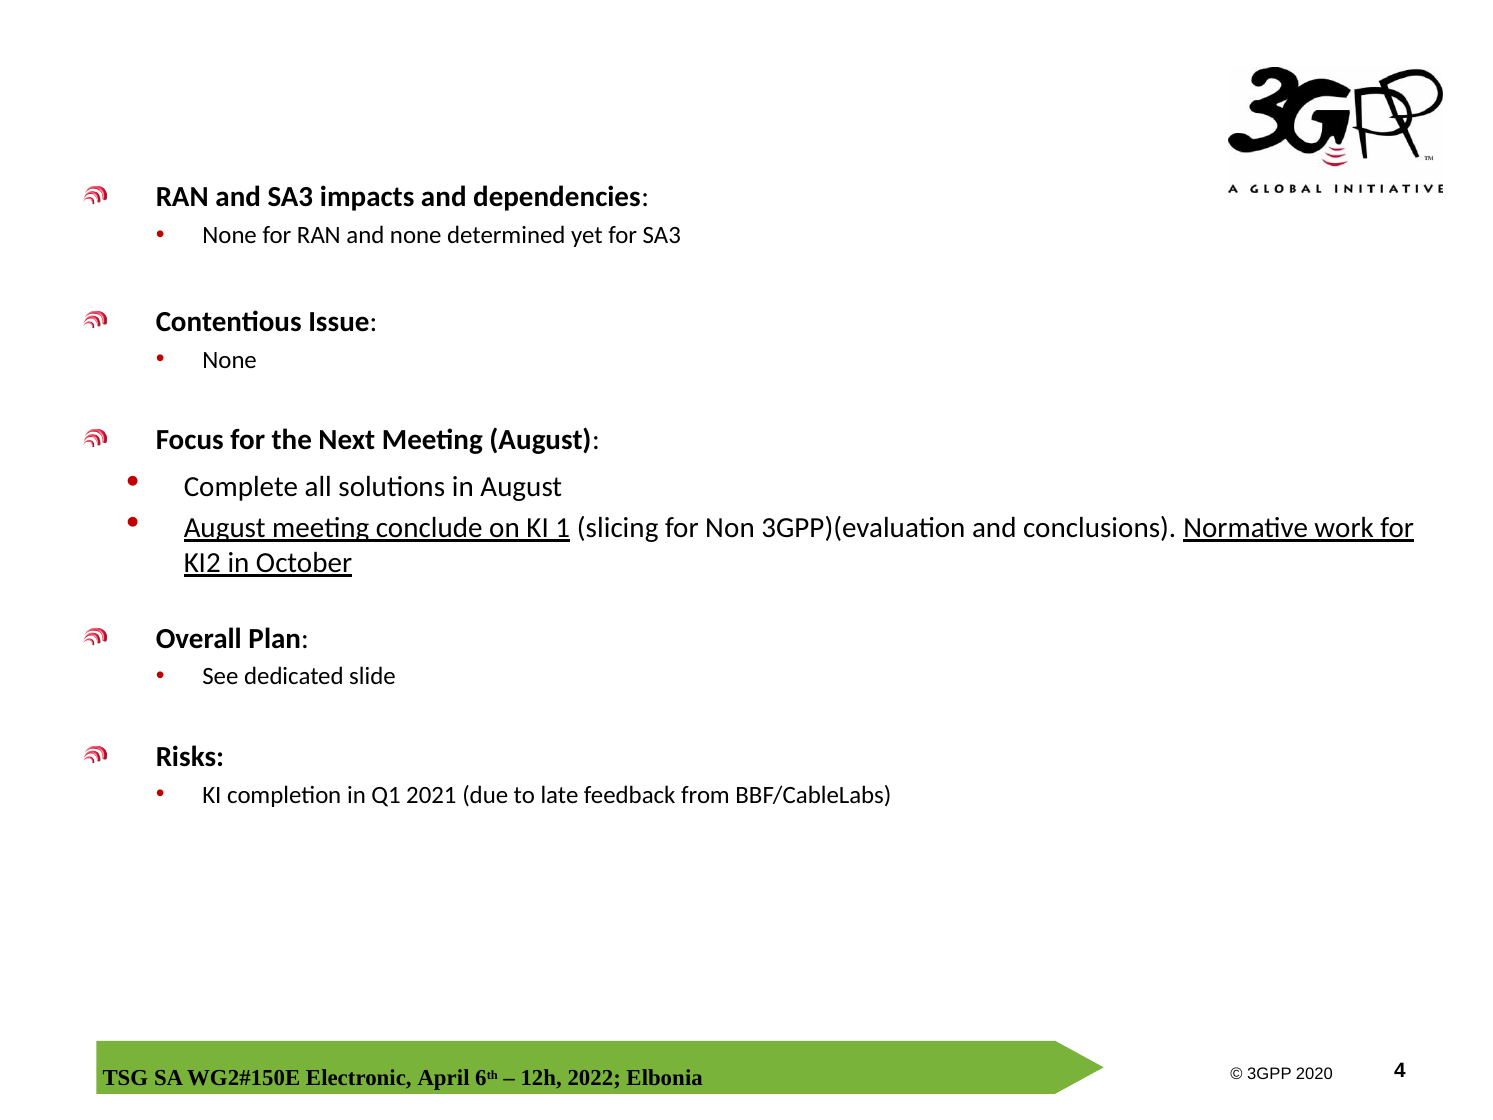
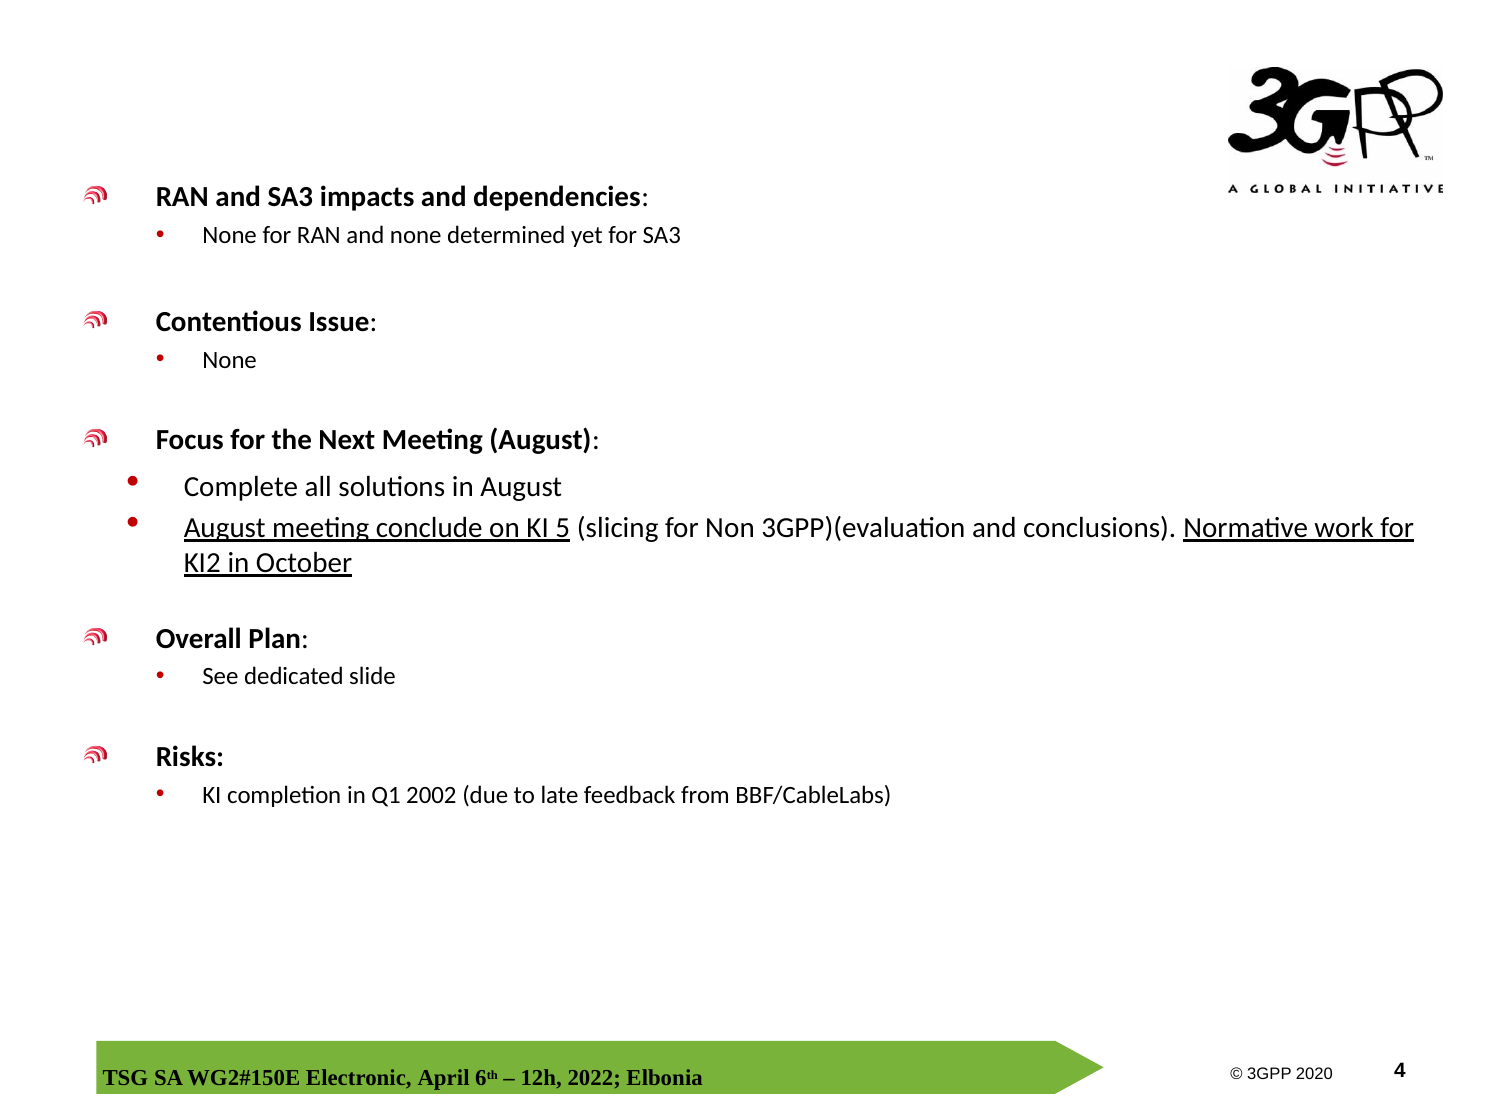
1: 1 -> 5
2021: 2021 -> 2002
